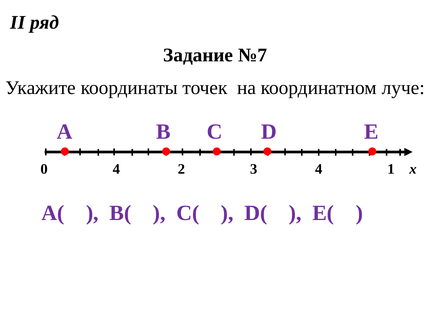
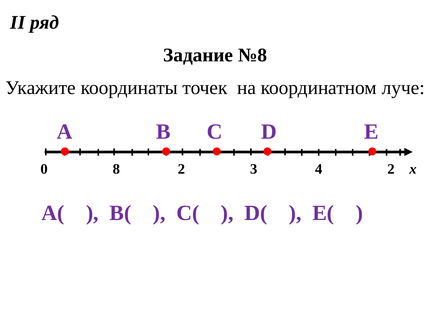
№7: №7 -> №8
0 4: 4 -> 8
4 1: 1 -> 2
